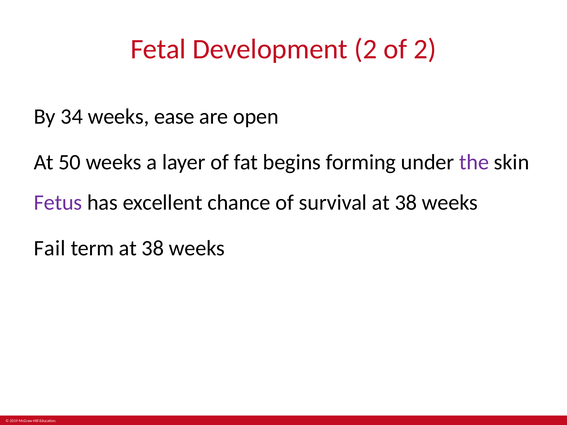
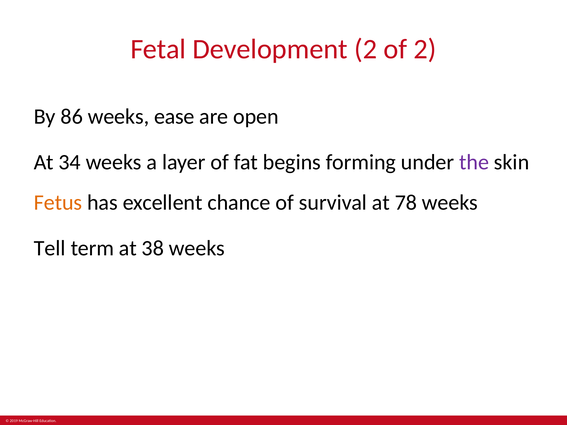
34: 34 -> 86
50: 50 -> 34
Fetus colour: purple -> orange
survival at 38: 38 -> 78
Fail: Fail -> Tell
